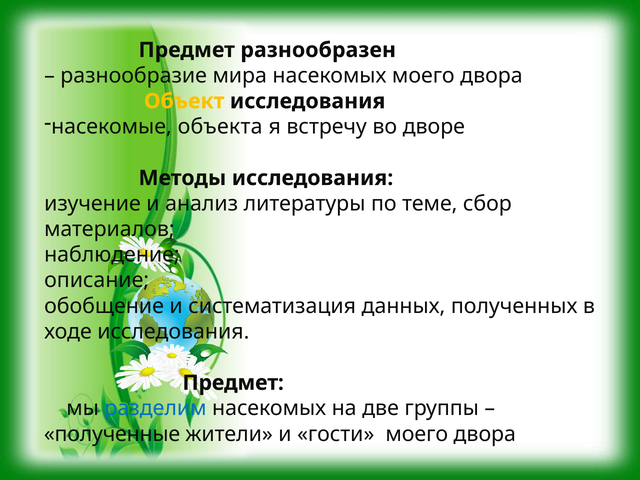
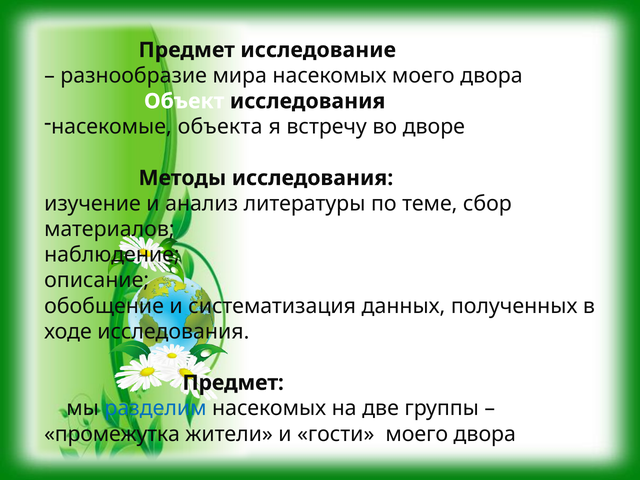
разнообразен: разнообразен -> исследование
Объект colour: yellow -> white
полученные: полученные -> промежутка
